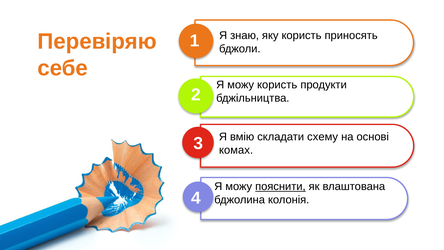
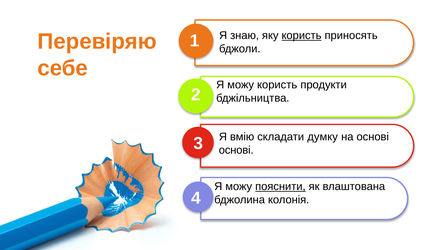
користь at (302, 35) underline: none -> present
схему: схему -> думку
комах at (236, 150): комах -> основі
